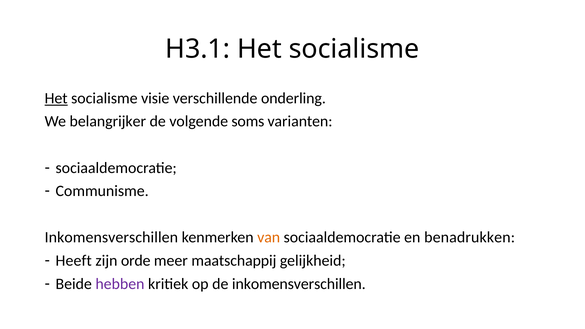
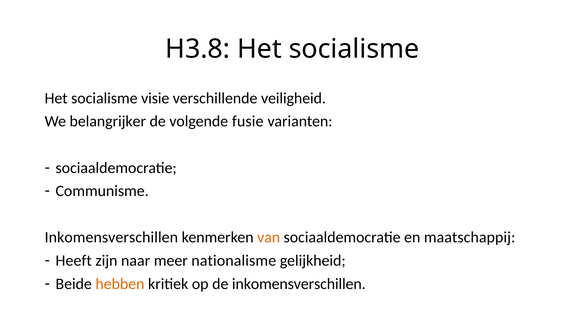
H3.1: H3.1 -> H3.8
Het at (56, 98) underline: present -> none
onderling: onderling -> veiligheid
soms: soms -> fusie
benadrukken: benadrukken -> maatschappij
orde: orde -> naar
maatschappij: maatschappij -> nationalisme
hebben colour: purple -> orange
